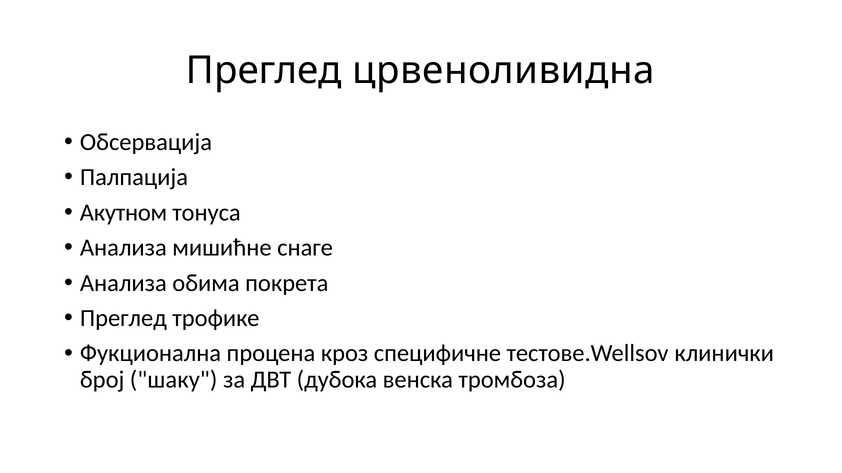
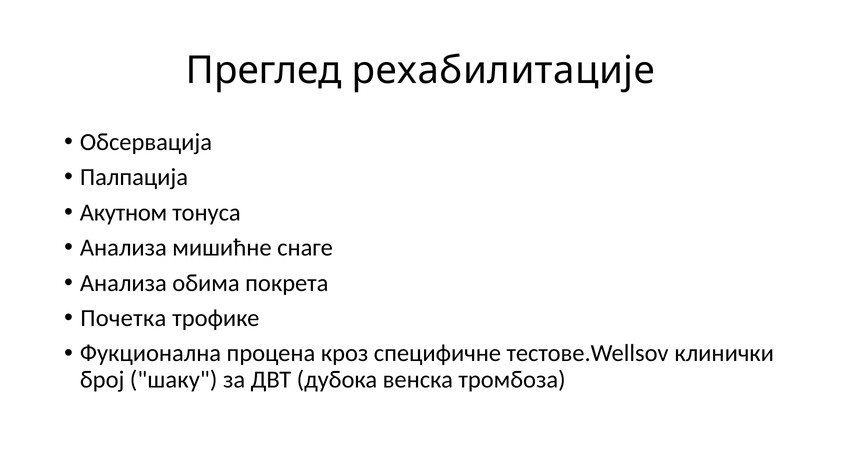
црвеноливидна: црвеноливидна -> рехабилитације
Преглед at (123, 319): Преглед -> Почетка
